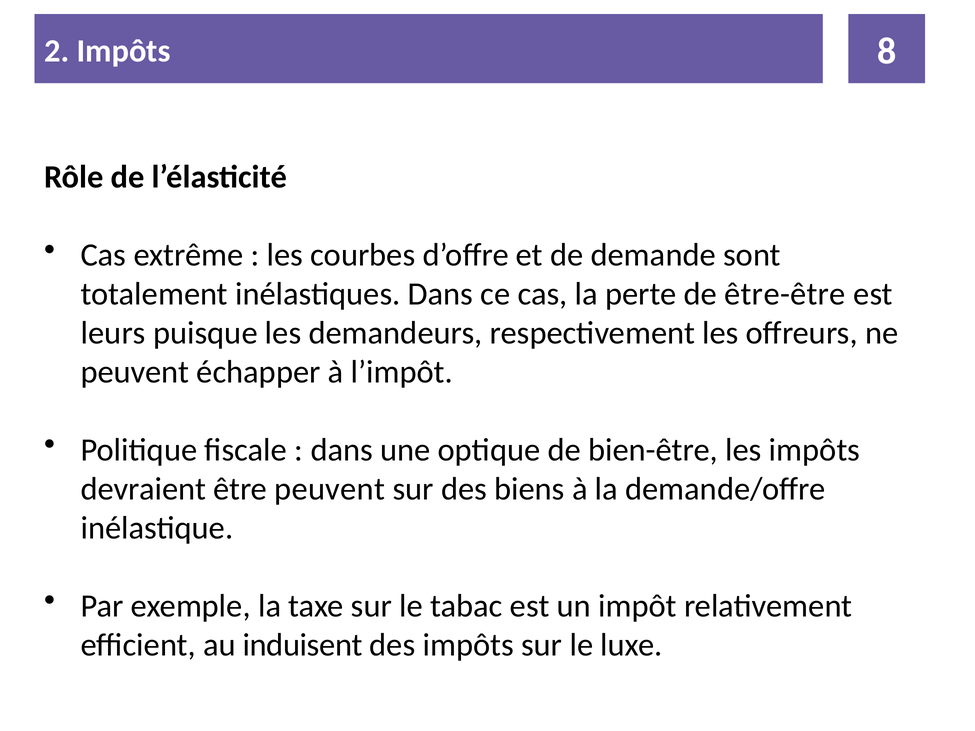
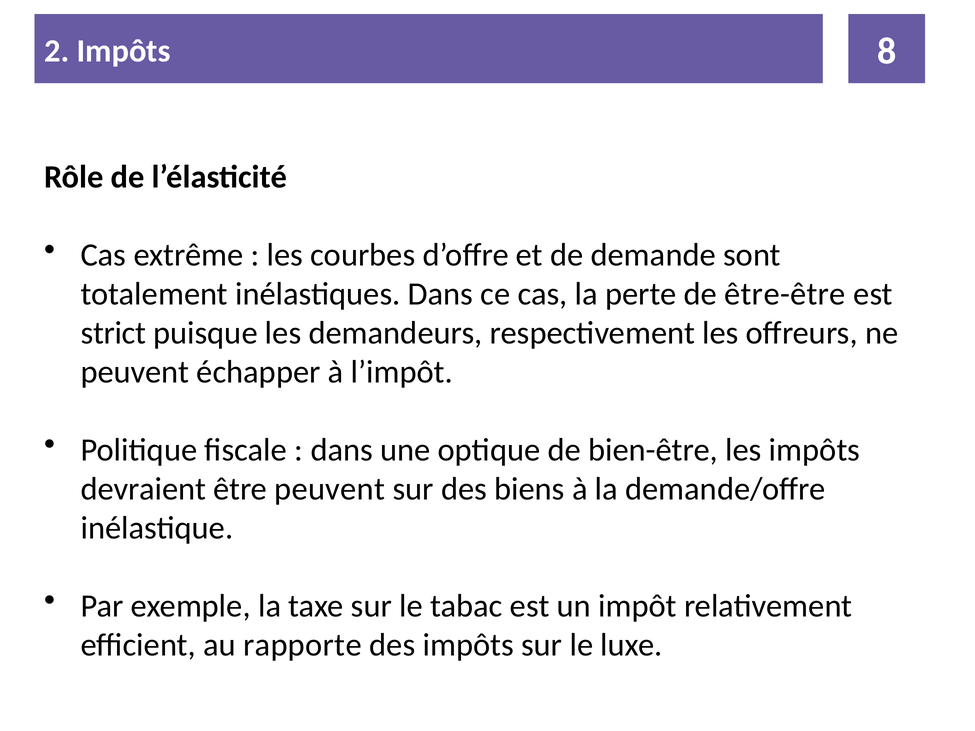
leurs: leurs -> strict
induisent: induisent -> rapporte
